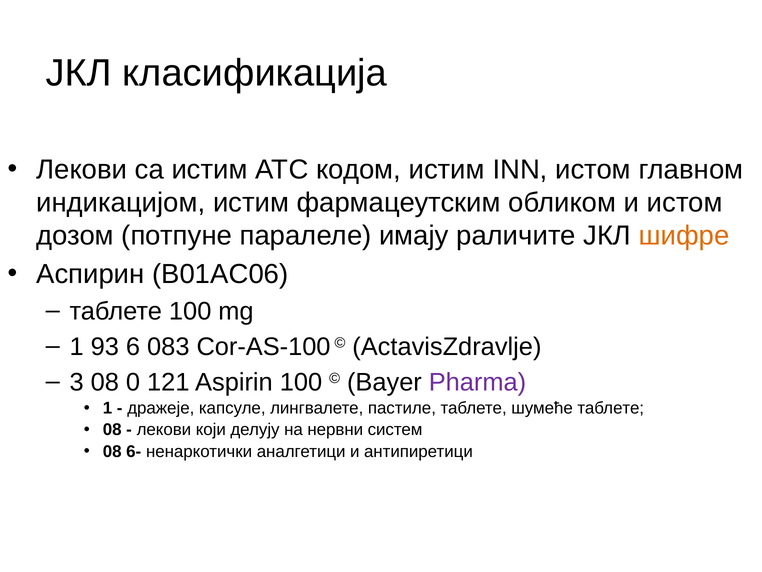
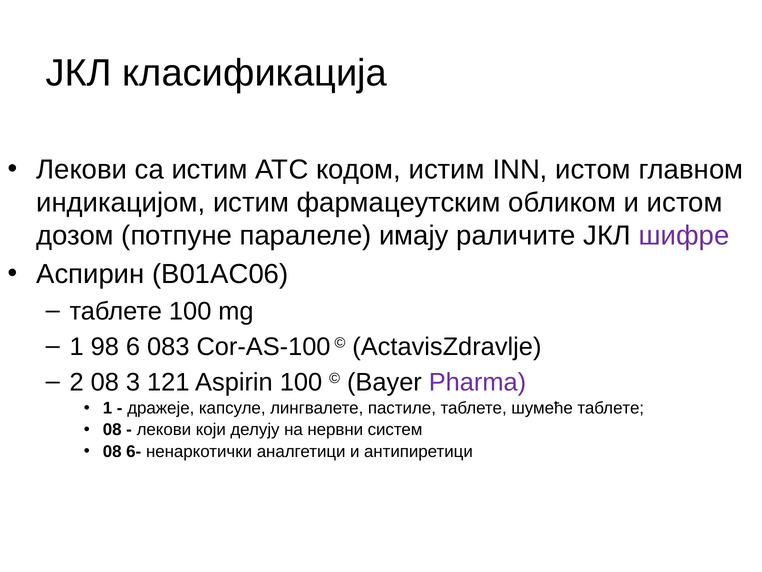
шифре colour: orange -> purple
93: 93 -> 98
3: 3 -> 2
0: 0 -> 3
